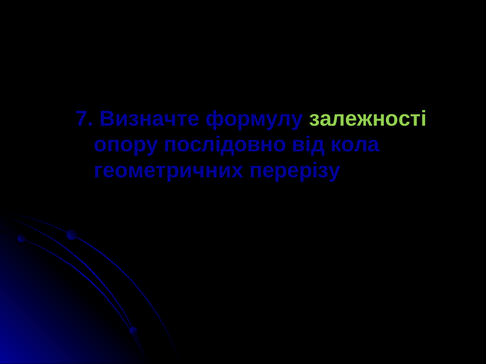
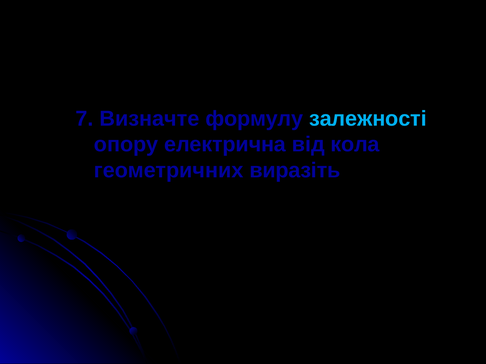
залежності colour: light green -> light blue
послідовно: послідовно -> електрична
перерізу: перерізу -> виразіть
